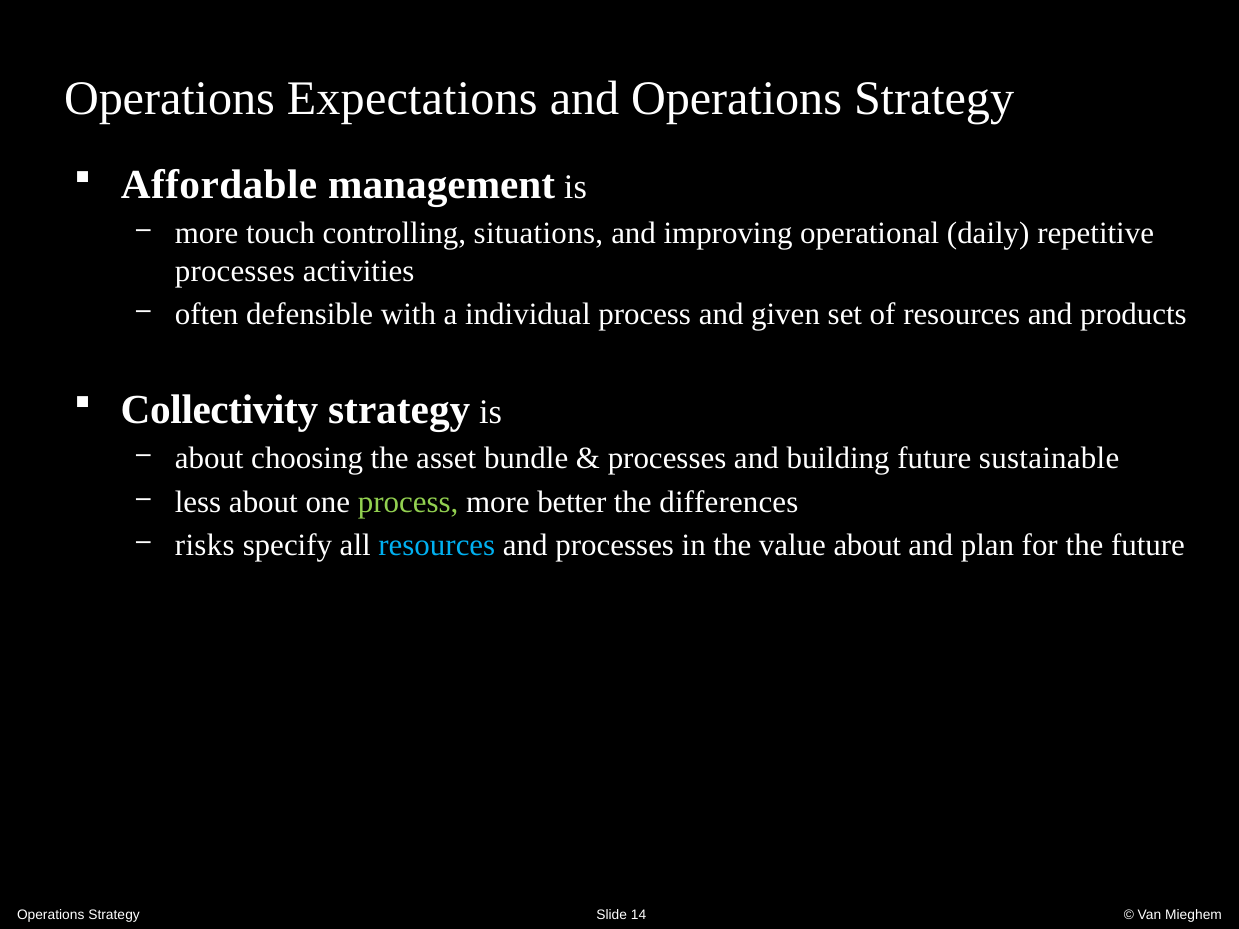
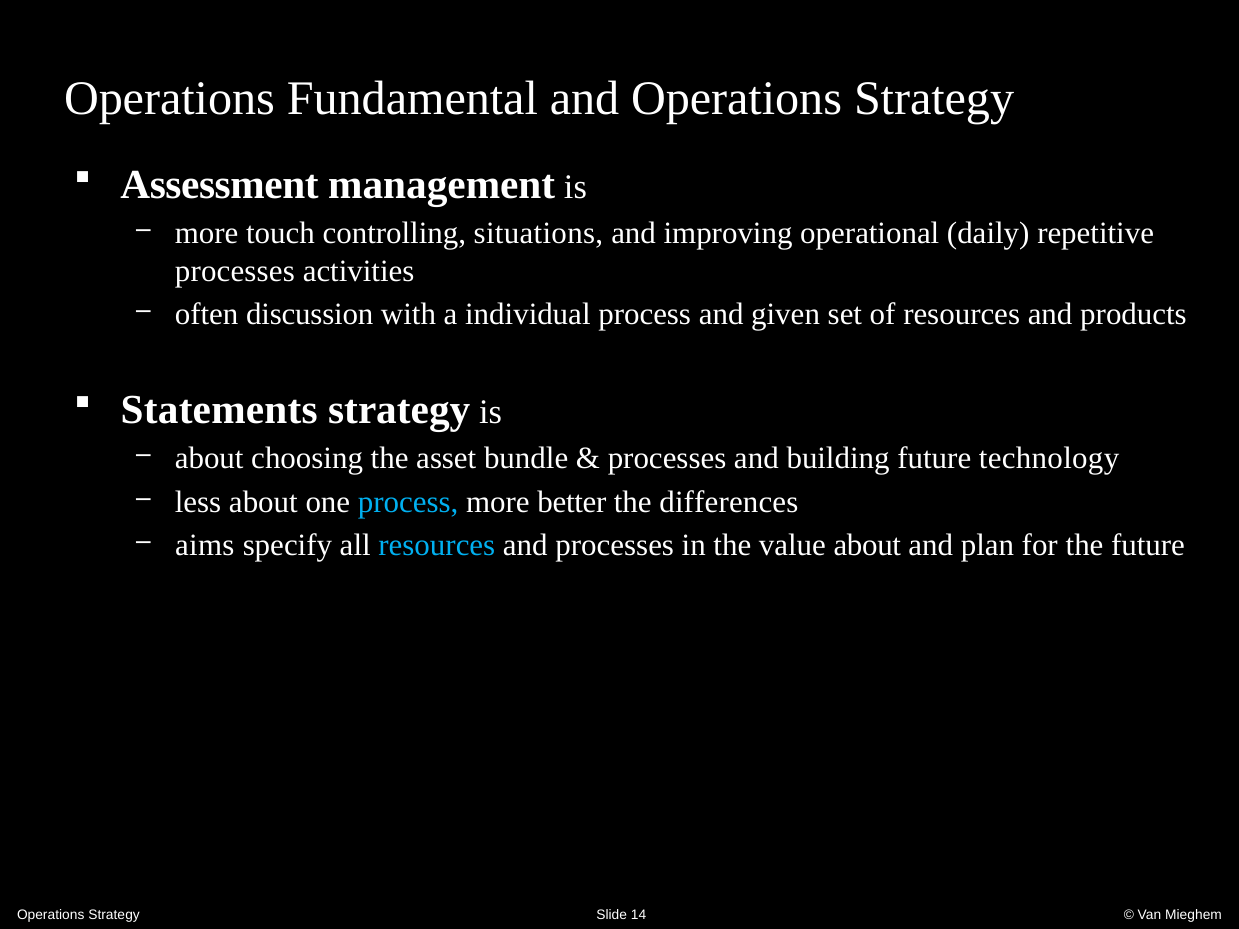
Expectations: Expectations -> Fundamental
Affordable: Affordable -> Assessment
defensible: defensible -> discussion
Collectivity: Collectivity -> Statements
sustainable: sustainable -> technology
process at (408, 502) colour: light green -> light blue
risks: risks -> aims
